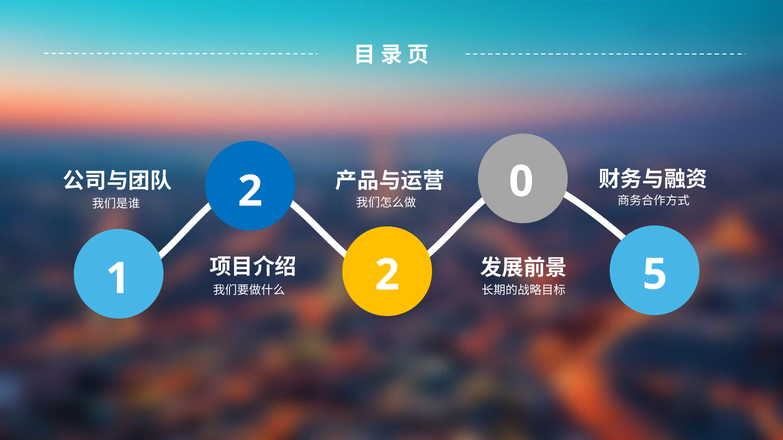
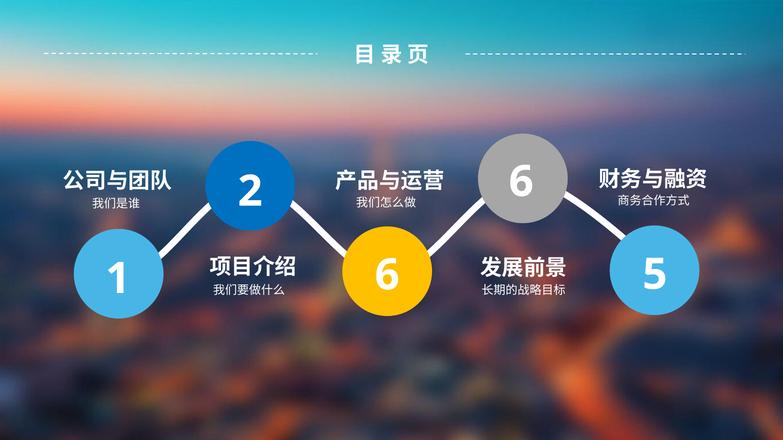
2 0: 0 -> 6
1 2: 2 -> 6
